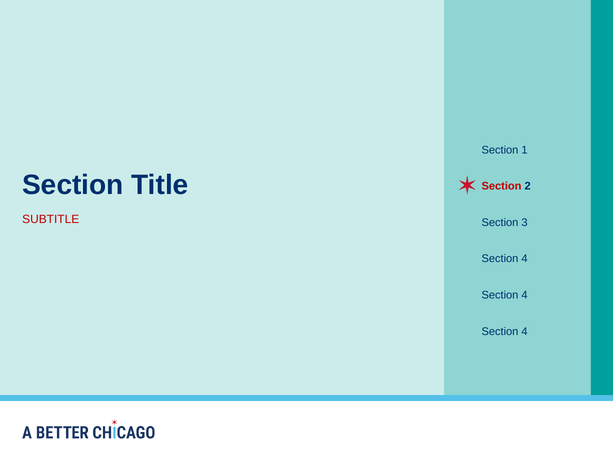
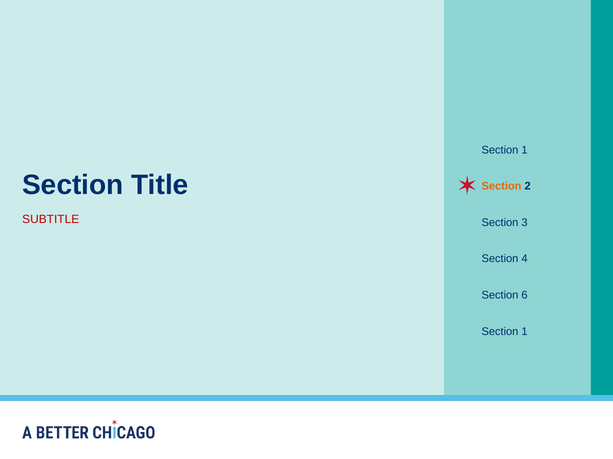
Section at (502, 186) colour: red -> orange
4 at (525, 296): 4 -> 6
4 at (525, 332): 4 -> 1
